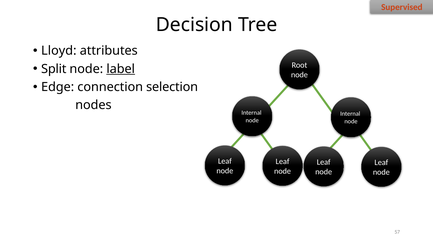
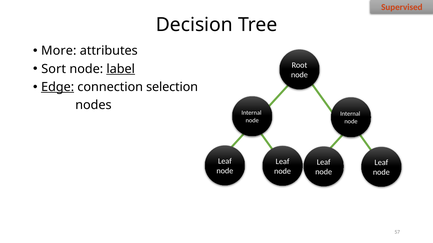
Lloyd: Lloyd -> More
Split: Split -> Sort
Edge underline: none -> present
